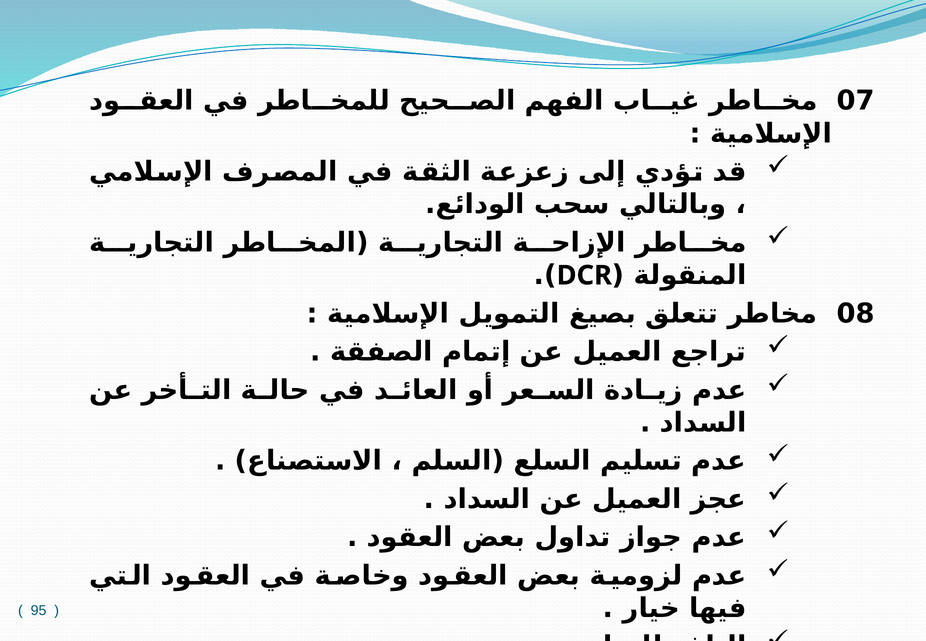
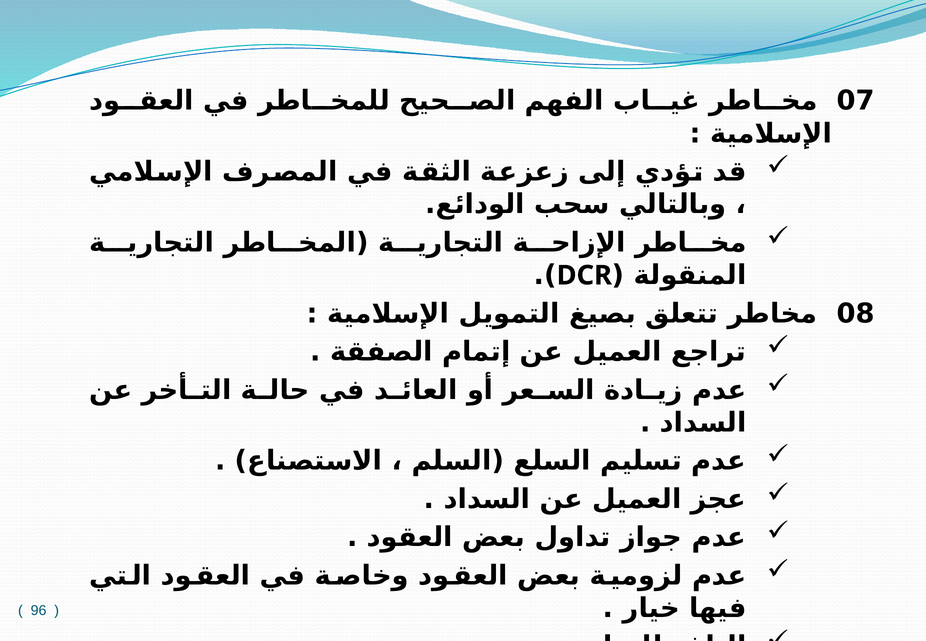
95: 95 -> 96
